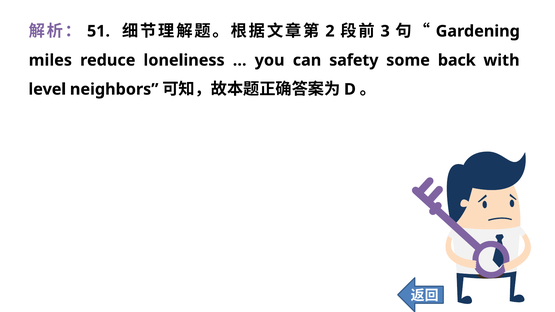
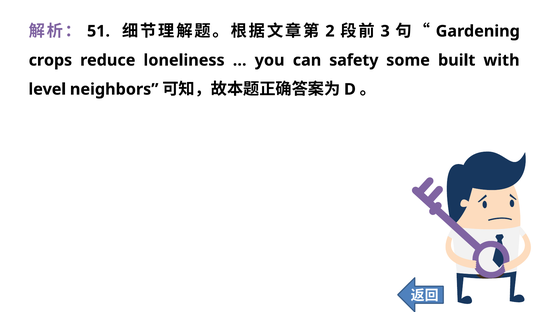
miles: miles -> crops
back: back -> built
